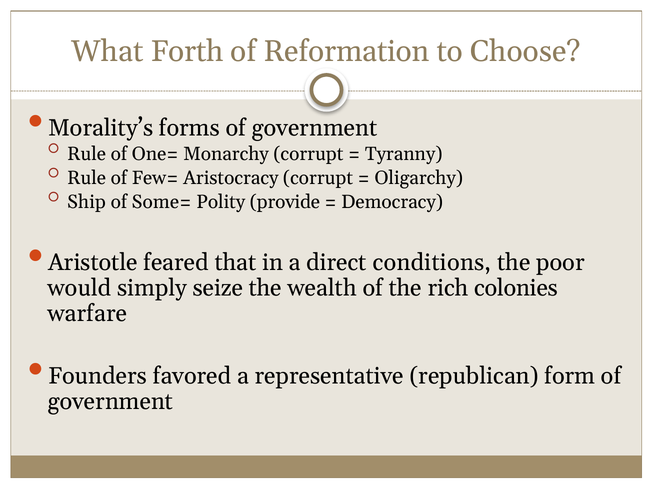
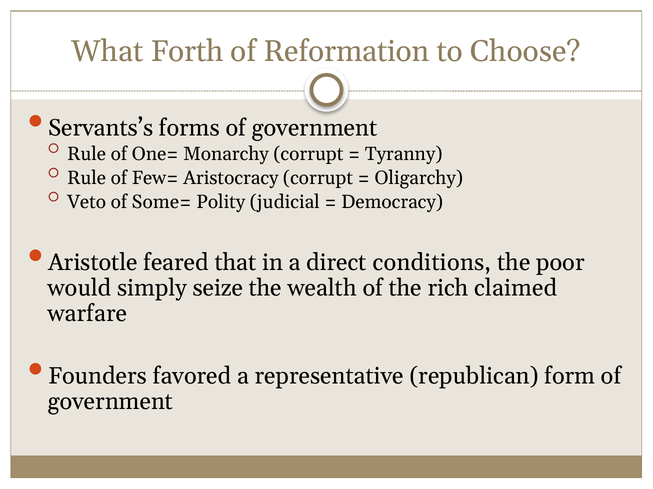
Morality’s: Morality’s -> Servants’s
Ship: Ship -> Veto
provide: provide -> judicial
colonies: colonies -> claimed
